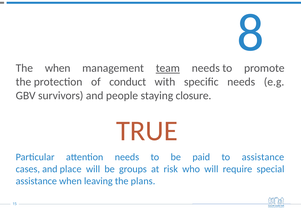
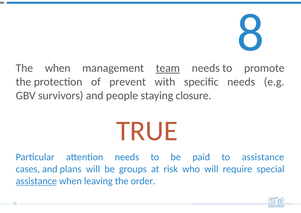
conduct: conduct -> prevent
place: place -> plans
assistance at (36, 181) underline: none -> present
plans: plans -> order
